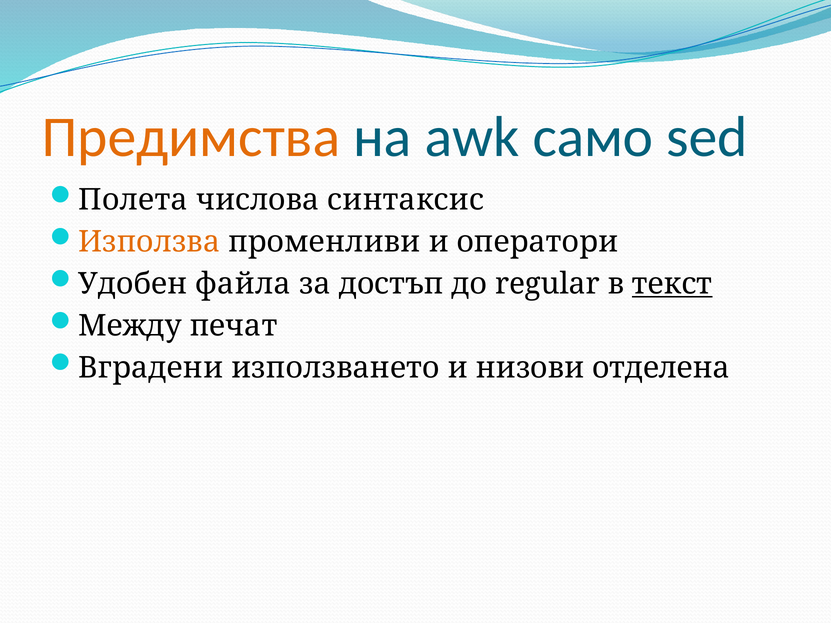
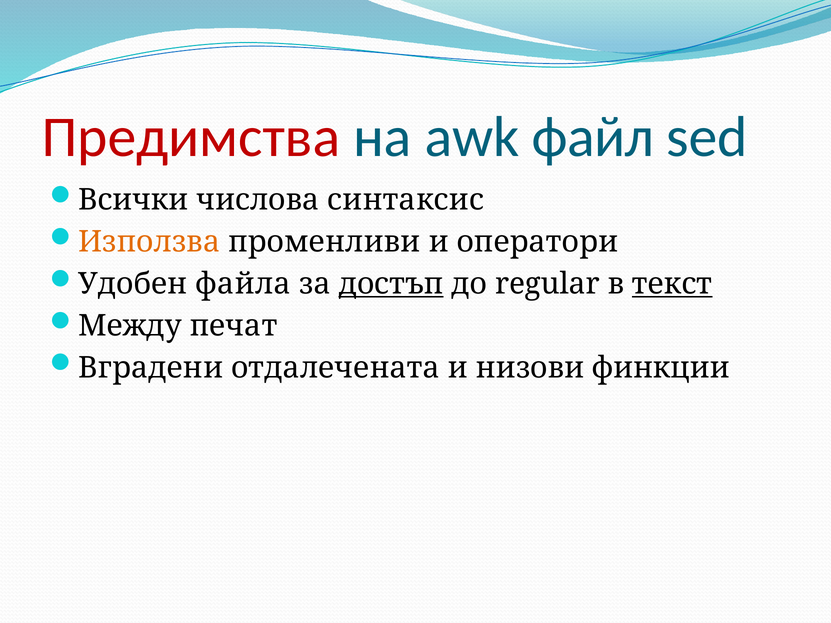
Предимства colour: orange -> red
само: само -> файл
Полета: Полета -> Всички
достъп underline: none -> present
използването: използването -> отдалечената
отделена: отделена -> финкции
